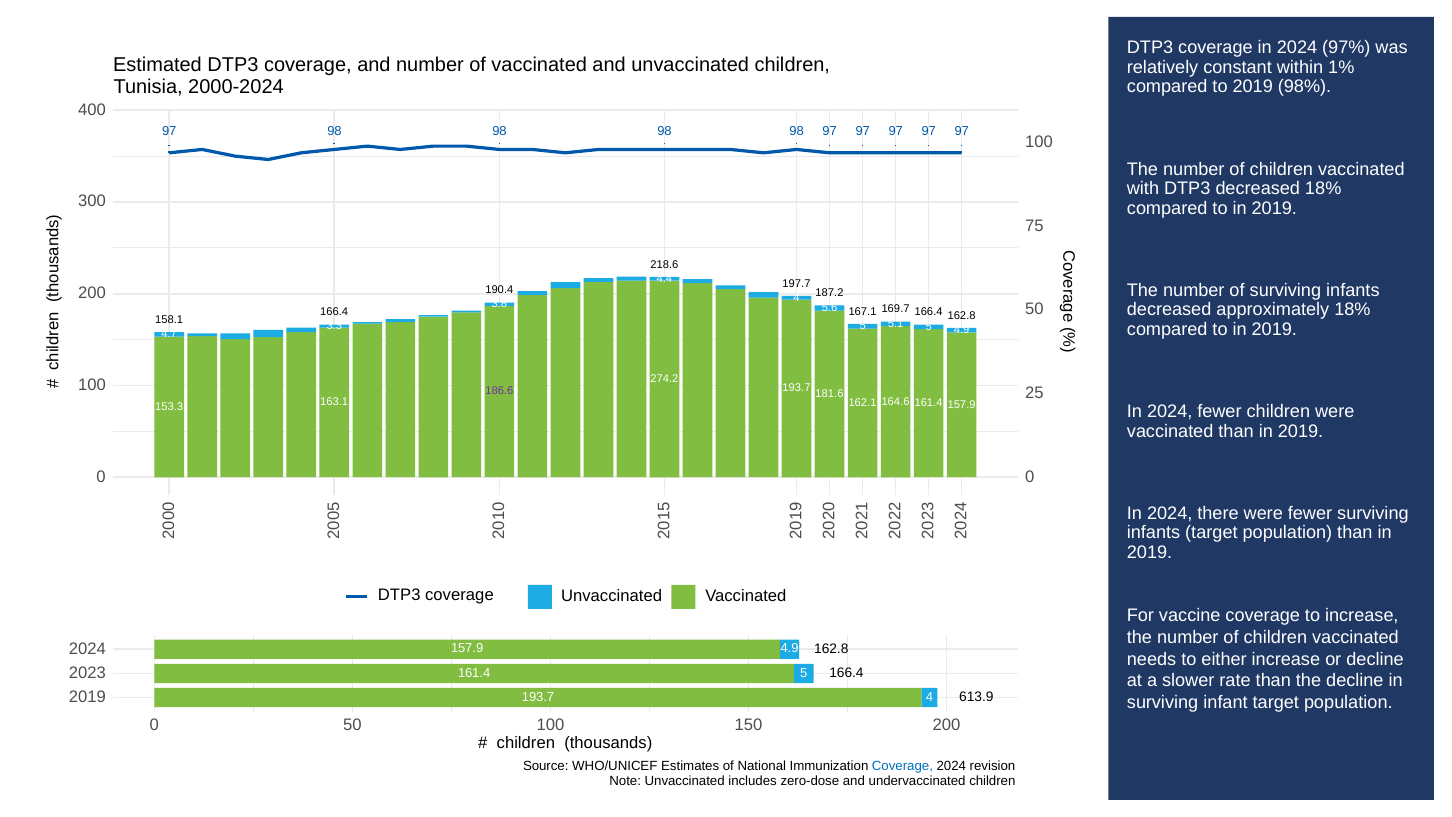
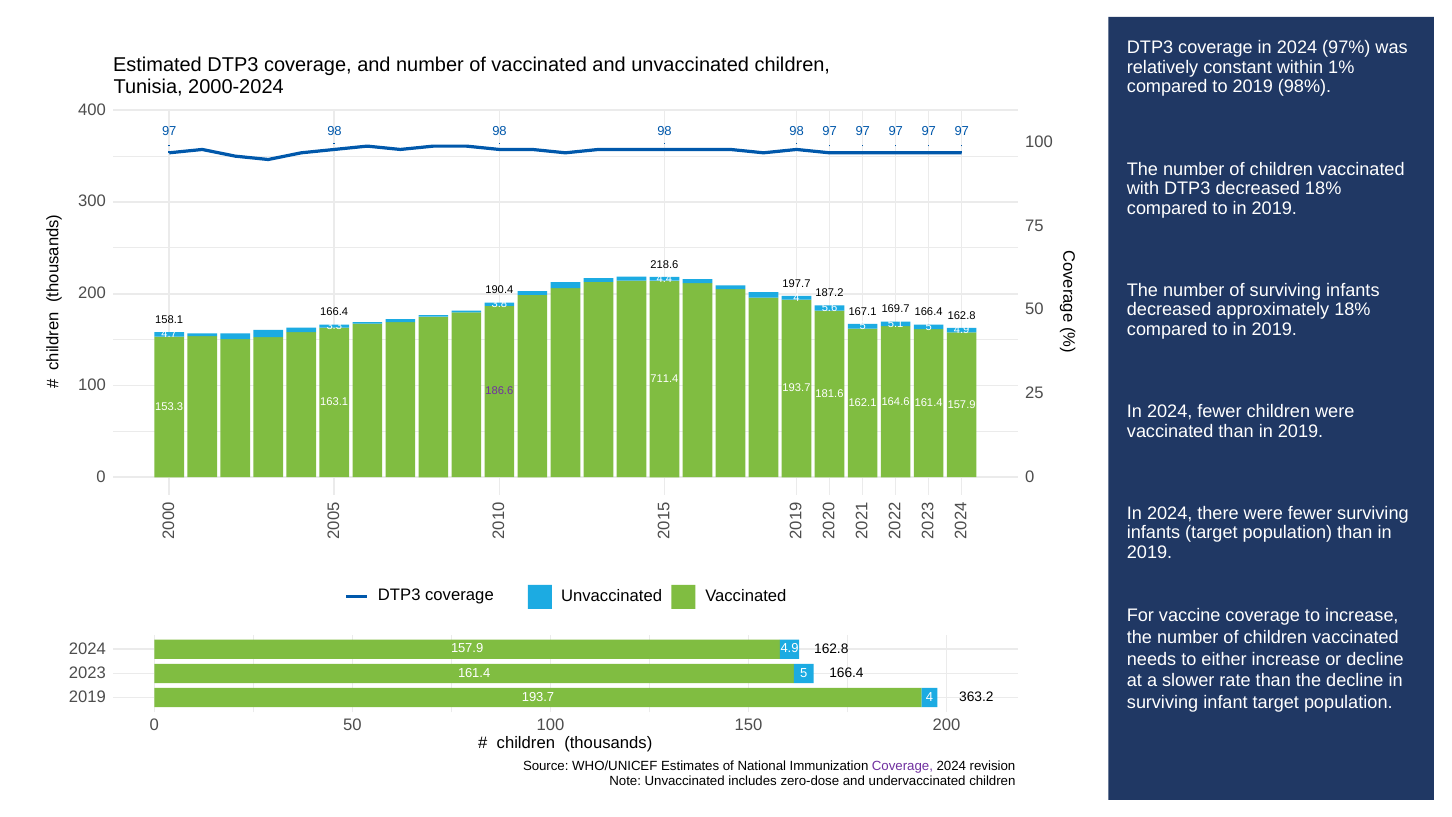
274.2: 274.2 -> 711.4
613.9: 613.9 -> 363.2
Coverage at (902, 765) colour: blue -> purple
